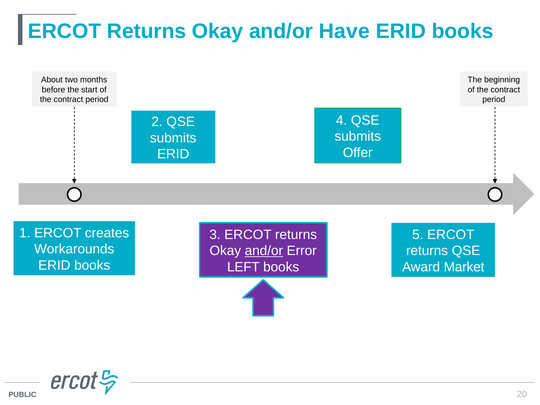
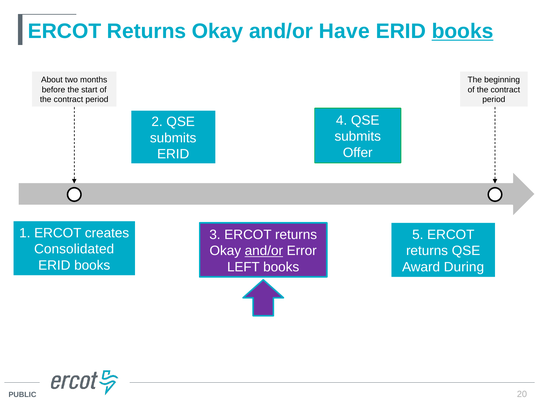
books at (463, 31) underline: none -> present
Workarounds: Workarounds -> Consolidated
Market: Market -> During
